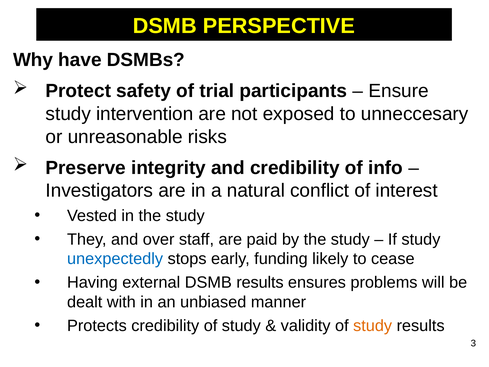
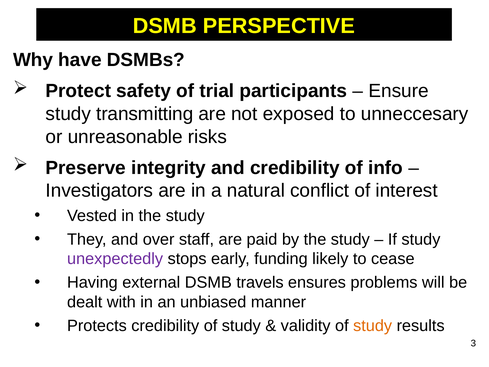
intervention: intervention -> transmitting
unexpectedly colour: blue -> purple
DSMB results: results -> travels
